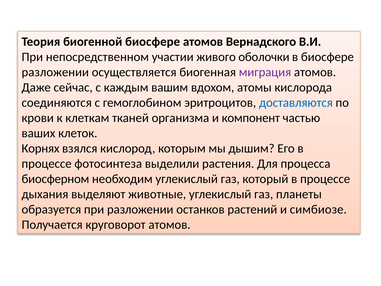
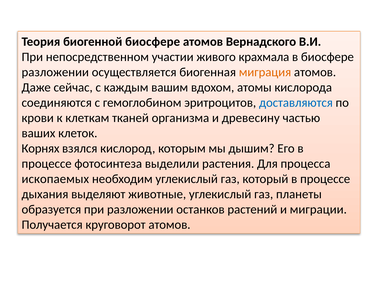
оболочки: оболочки -> крахмала
миграция colour: purple -> orange
компонент: компонент -> древесину
биосферном: биосферном -> ископаемых
симбиозе: симбиозе -> миграции
